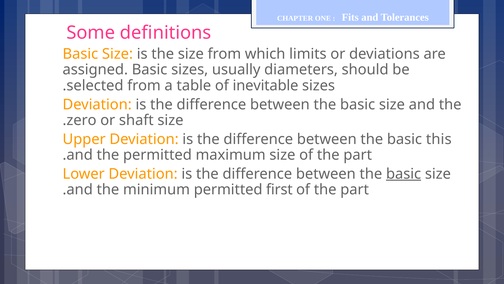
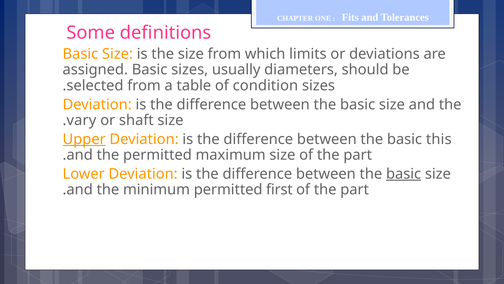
inevitable: inevitable -> condition
zero: zero -> vary
Upper underline: none -> present
